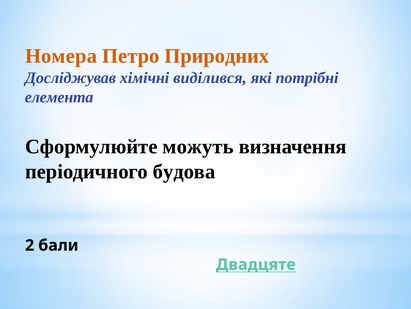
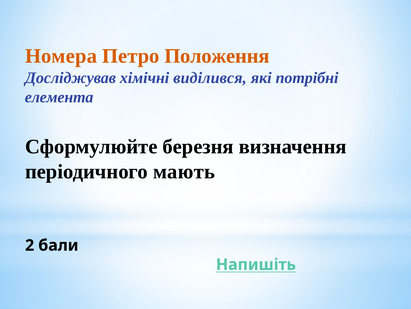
Природних: Природних -> Положення
можуть: можуть -> березня
будова: будова -> мають
Двадцяте: Двадцяте -> Напишіть
